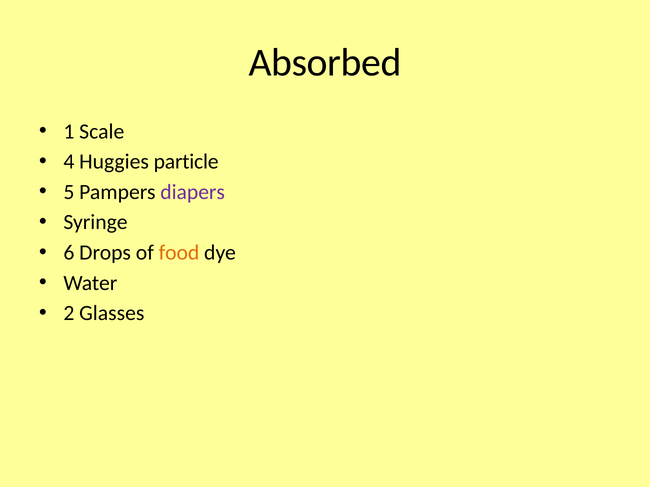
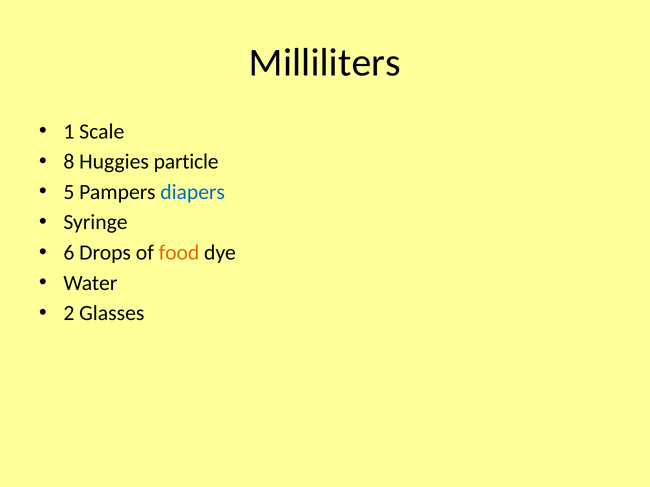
Absorbed: Absorbed -> Milliliters
4: 4 -> 8
diapers colour: purple -> blue
